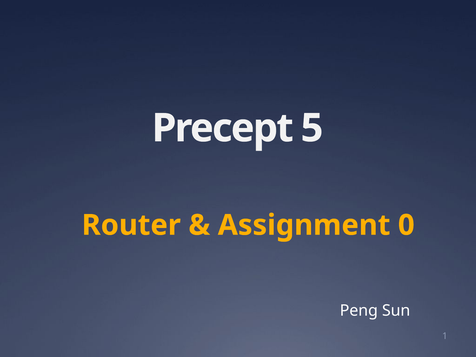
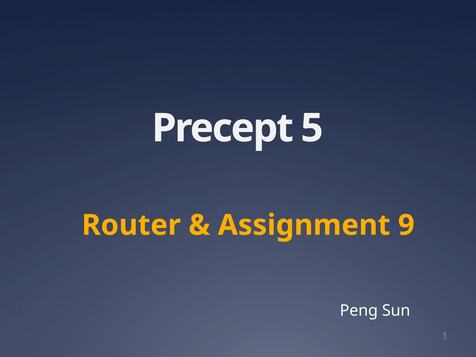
0: 0 -> 9
